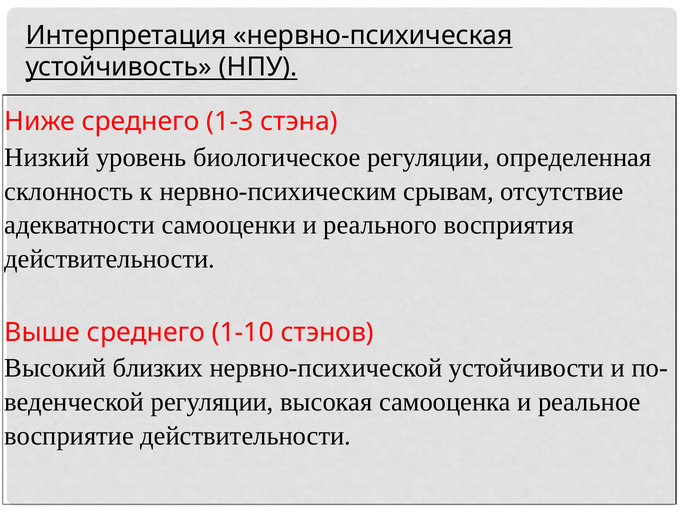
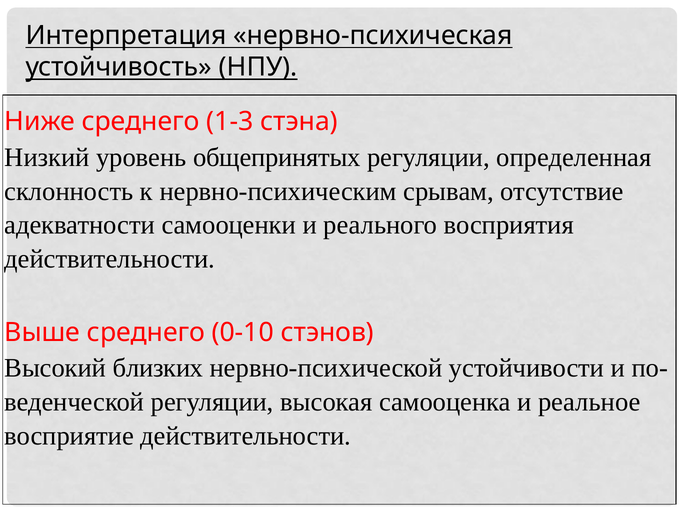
биологическое: биологическое -> общепринятых
1-10: 1-10 -> 0-10
